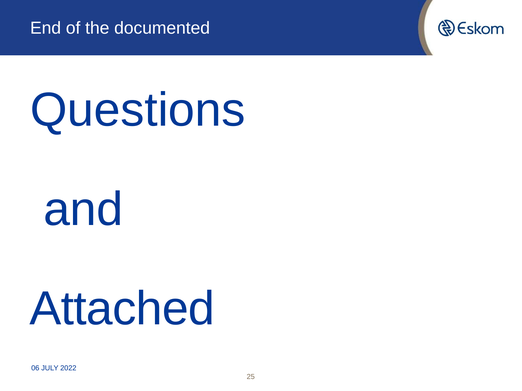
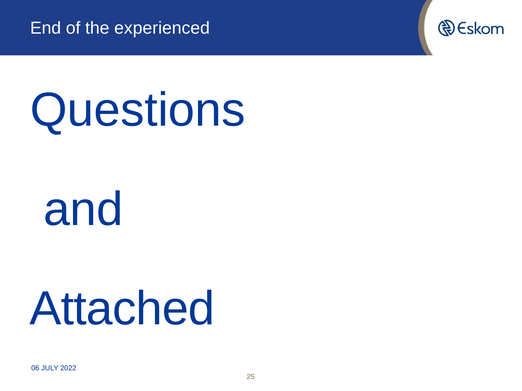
documented: documented -> experienced
